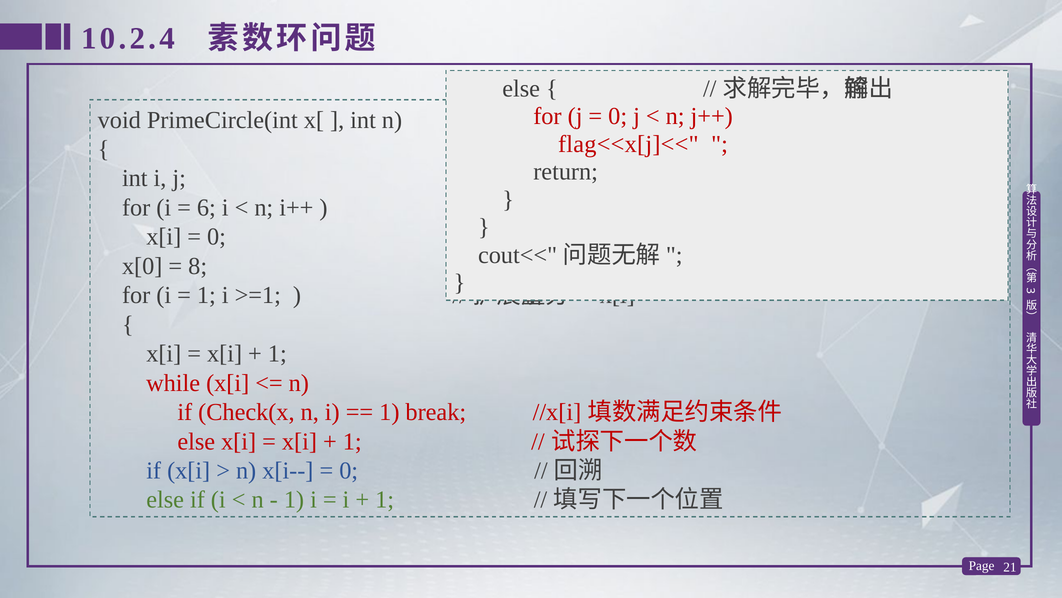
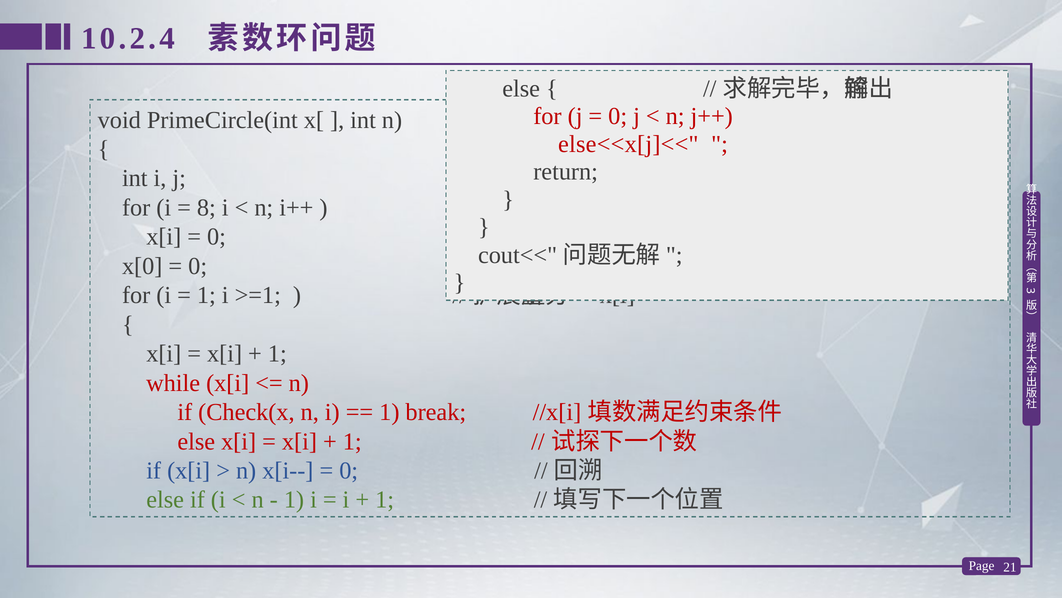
flag<<x[j]<<: flag<<x[j]<< -> else<<x[j]<<
6: 6 -> 8
8 at (198, 266): 8 -> 0
